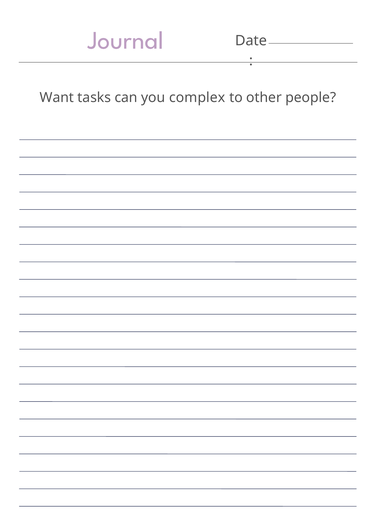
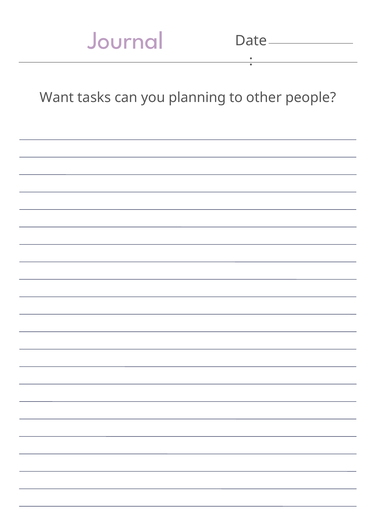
complex: complex -> planning
